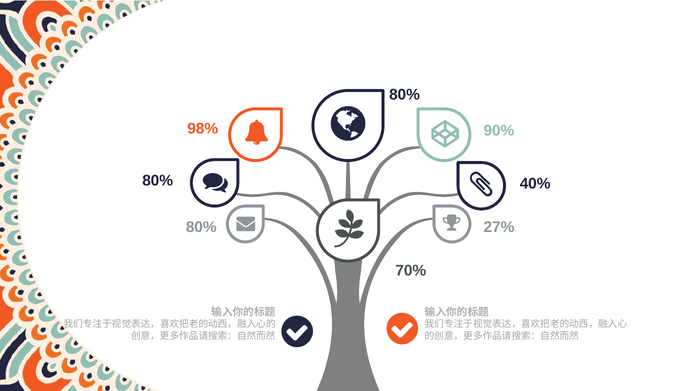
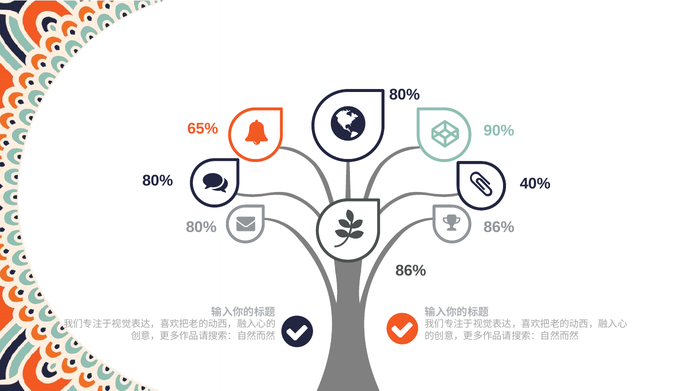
98%: 98% -> 65%
80% 27%: 27% -> 86%
70% at (411, 271): 70% -> 86%
